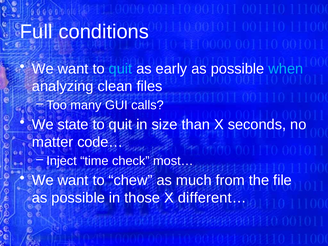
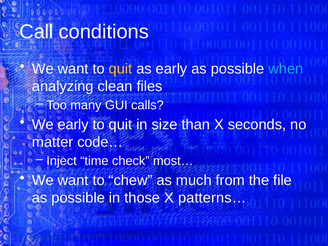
Full: Full -> Call
quit at (120, 69) colour: light blue -> yellow
We state: state -> early
different…: different… -> patterns…
